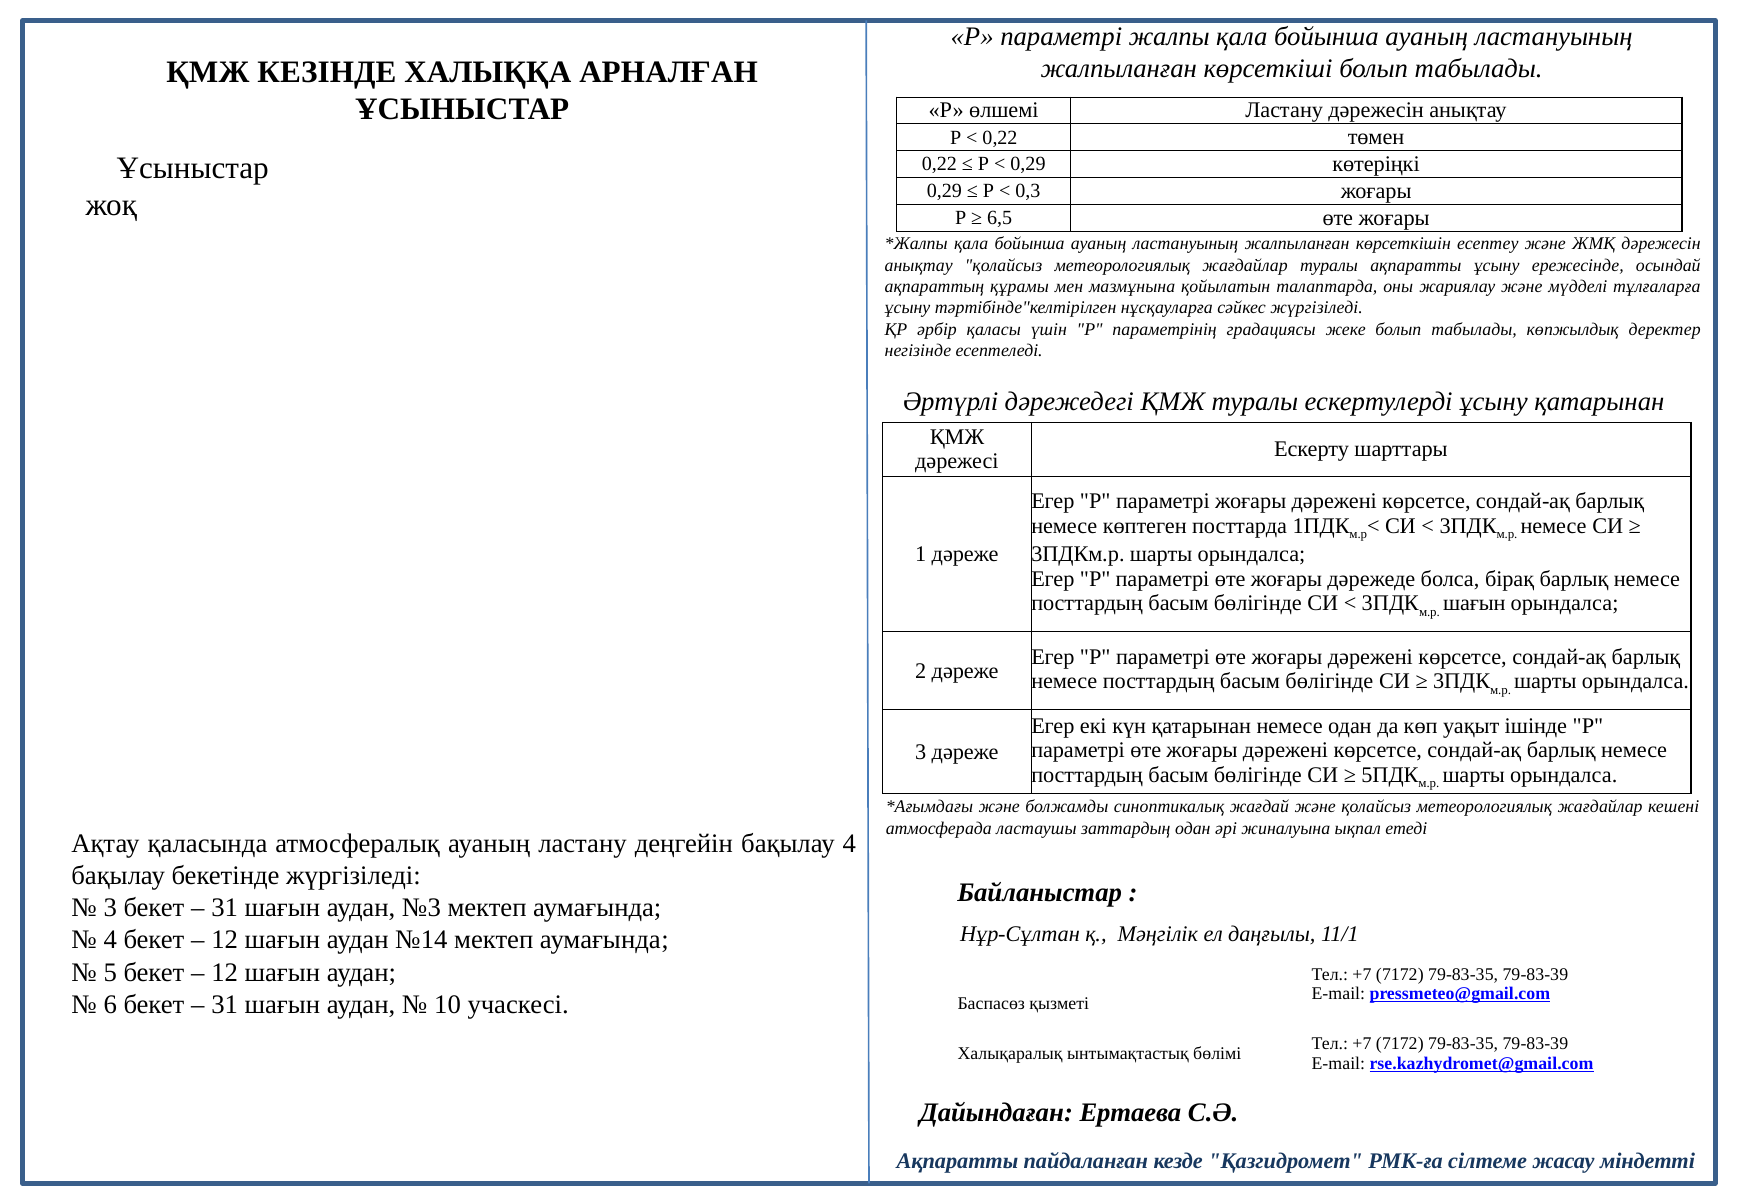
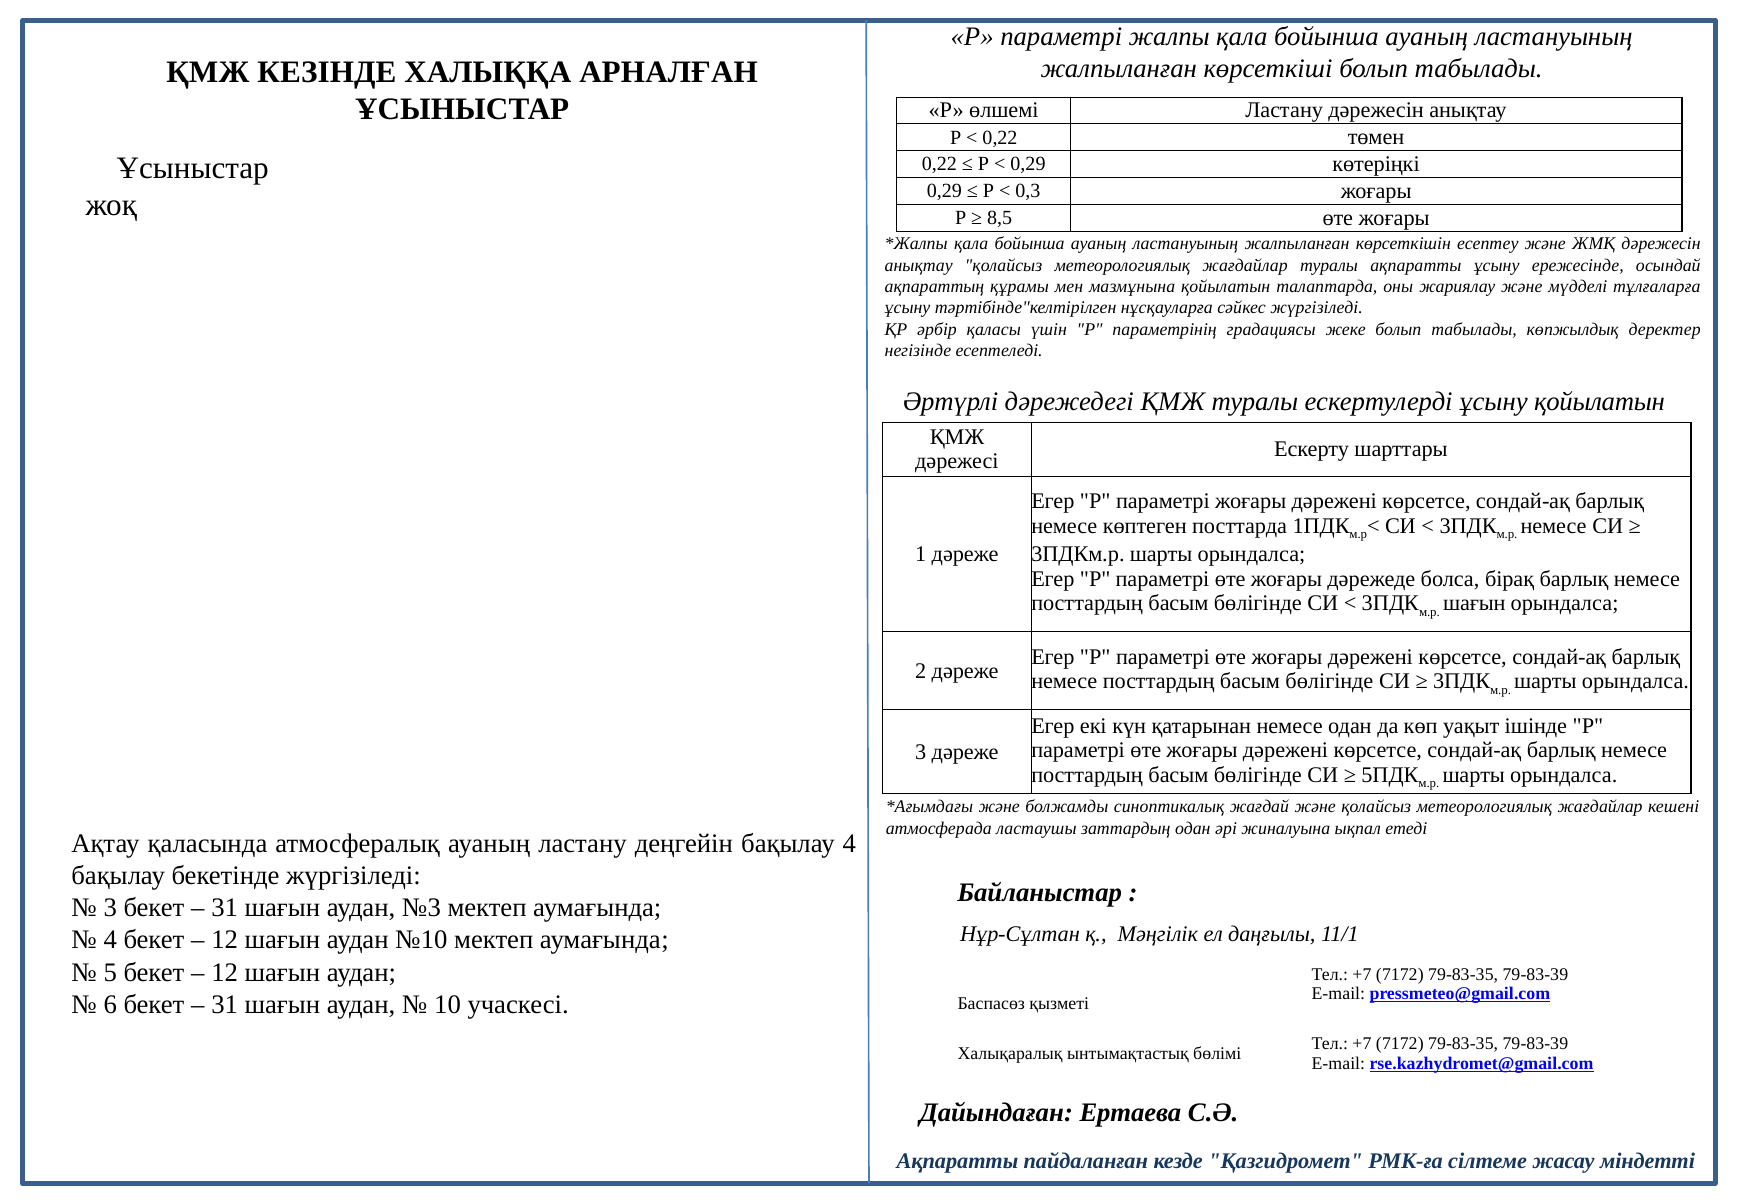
6,5: 6,5 -> 8,5
ұсыну қатарынан: қатарынан -> қойылатын
№14: №14 -> №10
